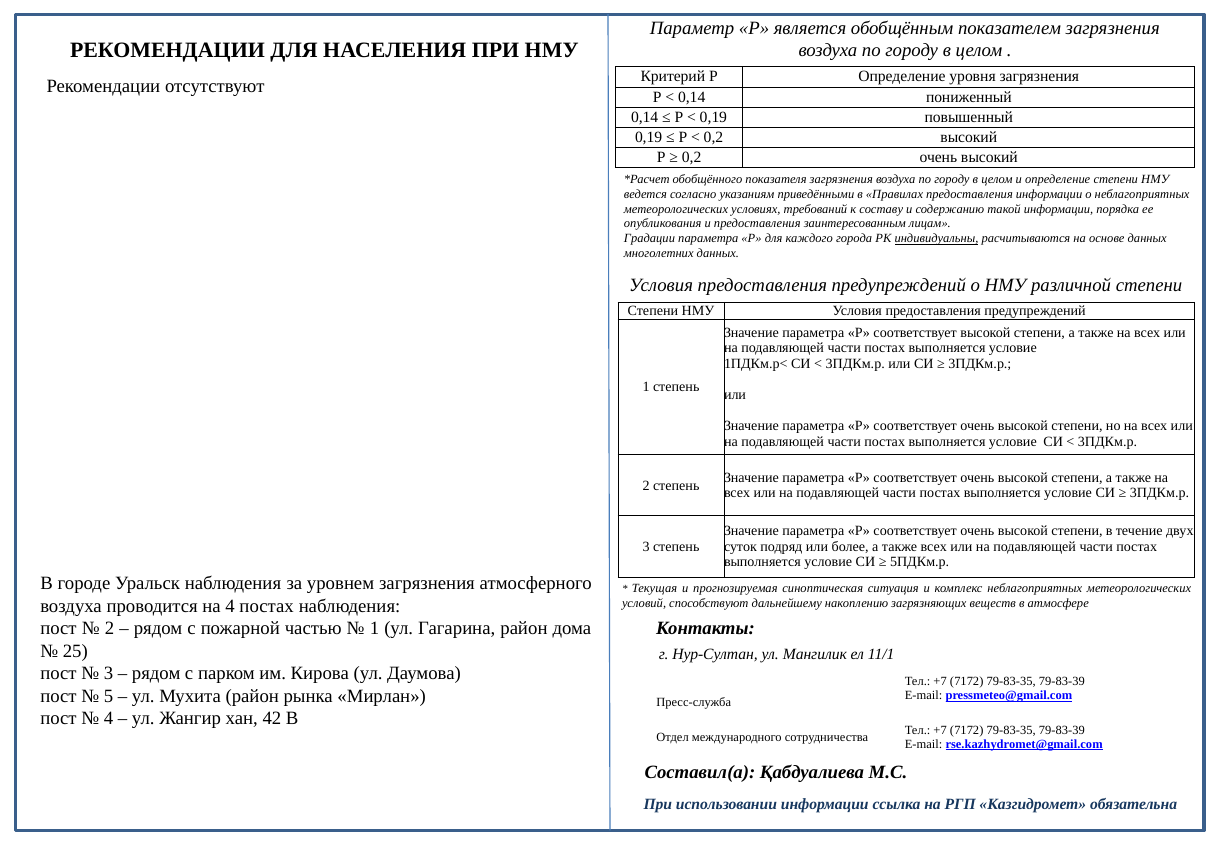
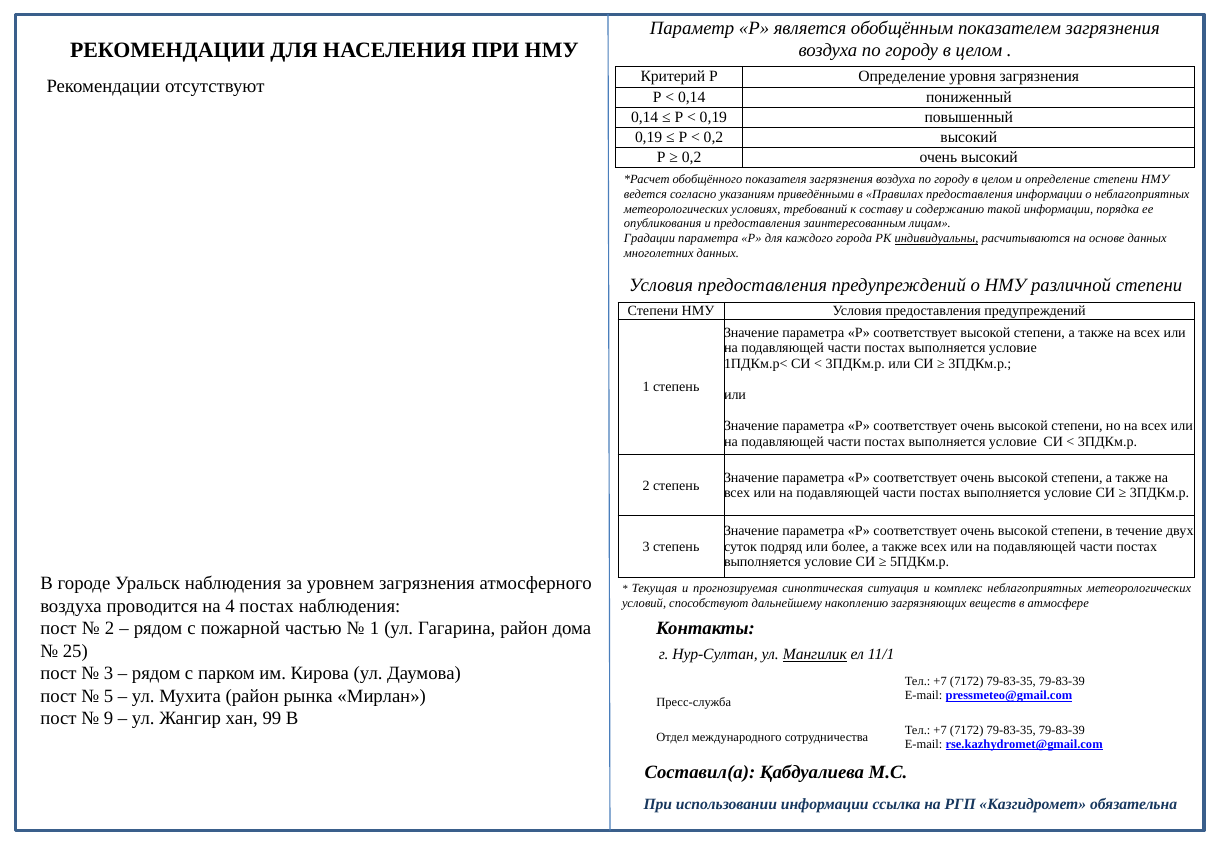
Мангилик underline: none -> present
4 at (109, 718): 4 -> 9
42: 42 -> 99
